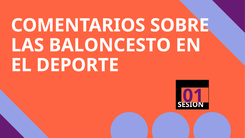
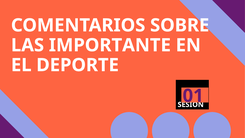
BALONCESTO: BALONCESTO -> IMPORTANTE
